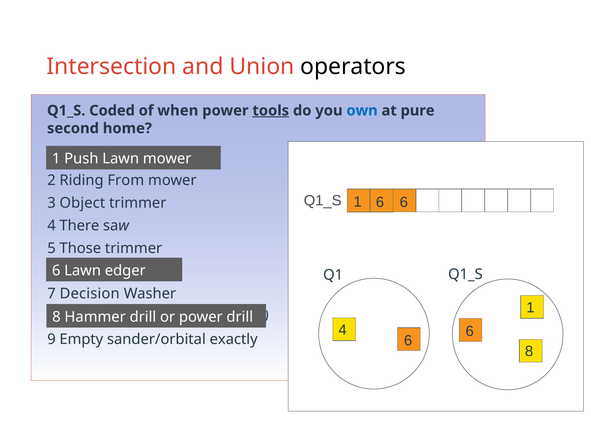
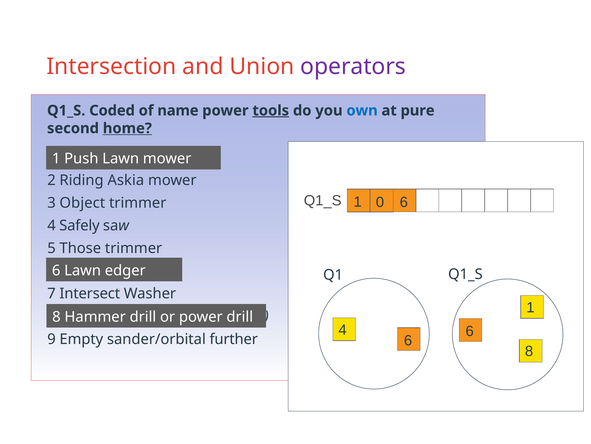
operators colour: black -> purple
when: when -> name
home underline: none -> present
From: From -> Askia
6 at (380, 202): 6 -> 0
There: There -> Safely
Decision: Decision -> Intersect
exactly: exactly -> further
